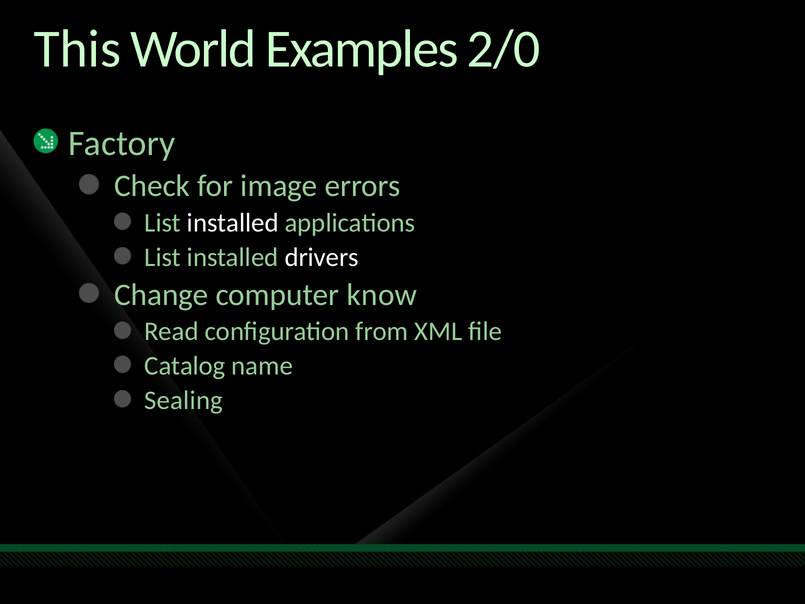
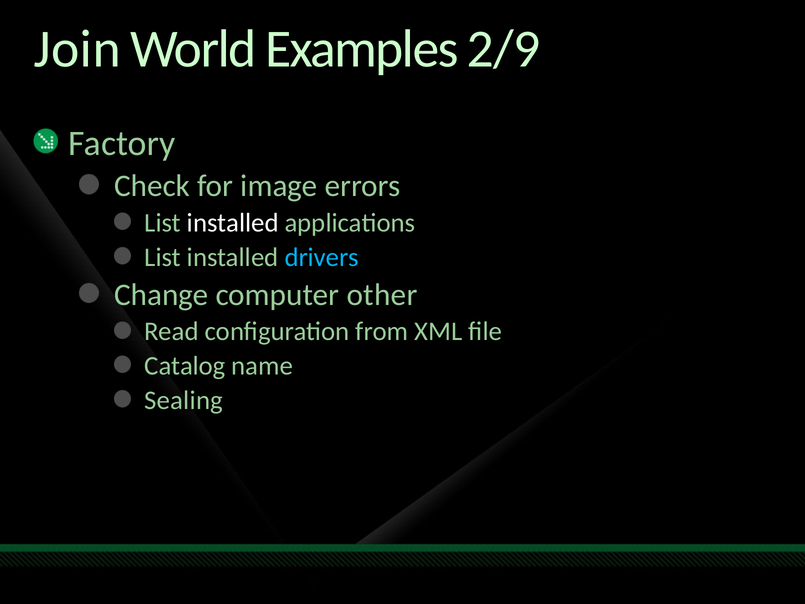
This: This -> Join
2/0: 2/0 -> 2/9
drivers colour: white -> light blue
know: know -> other
